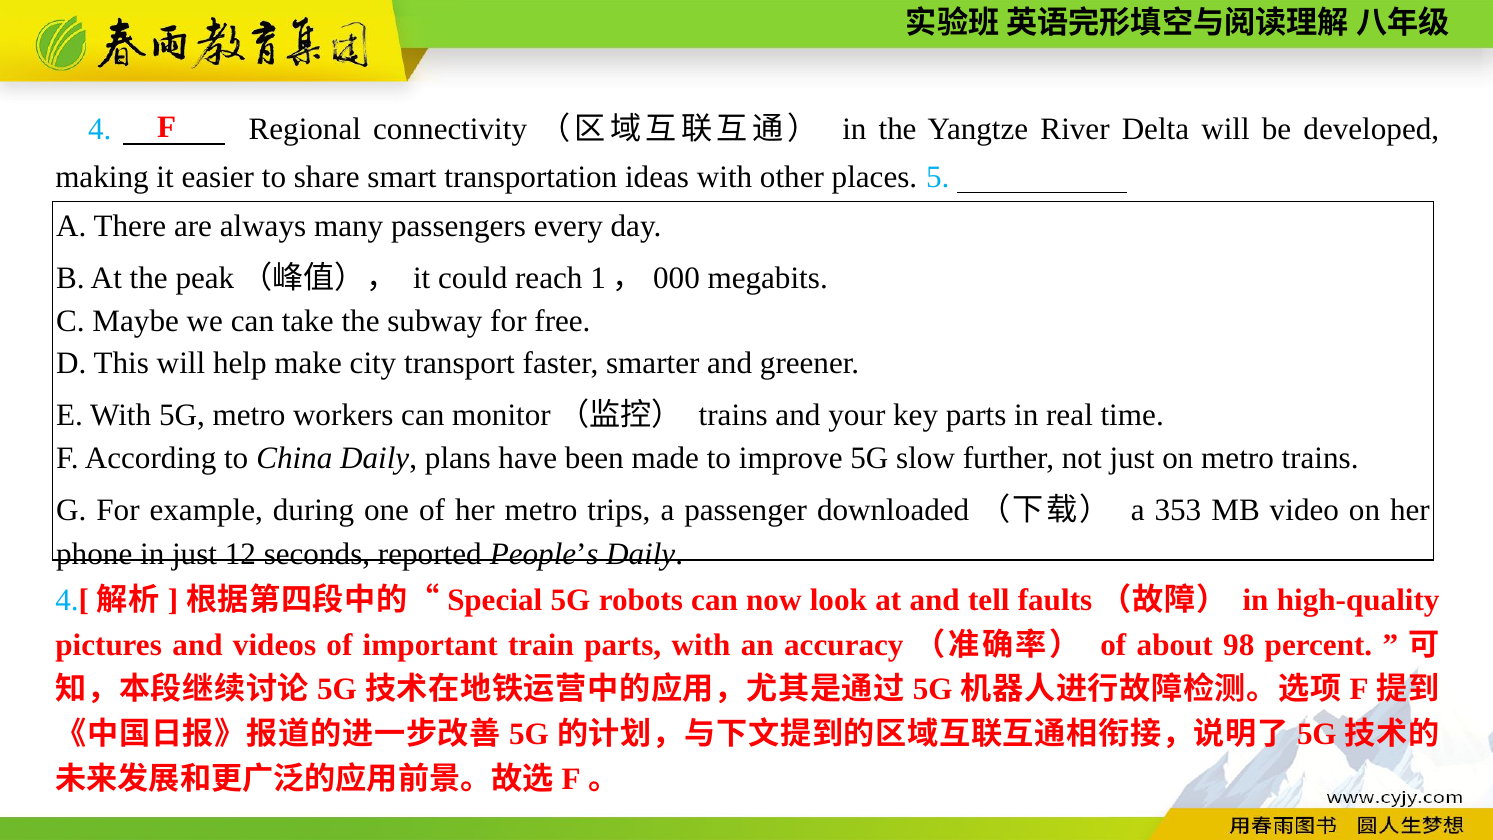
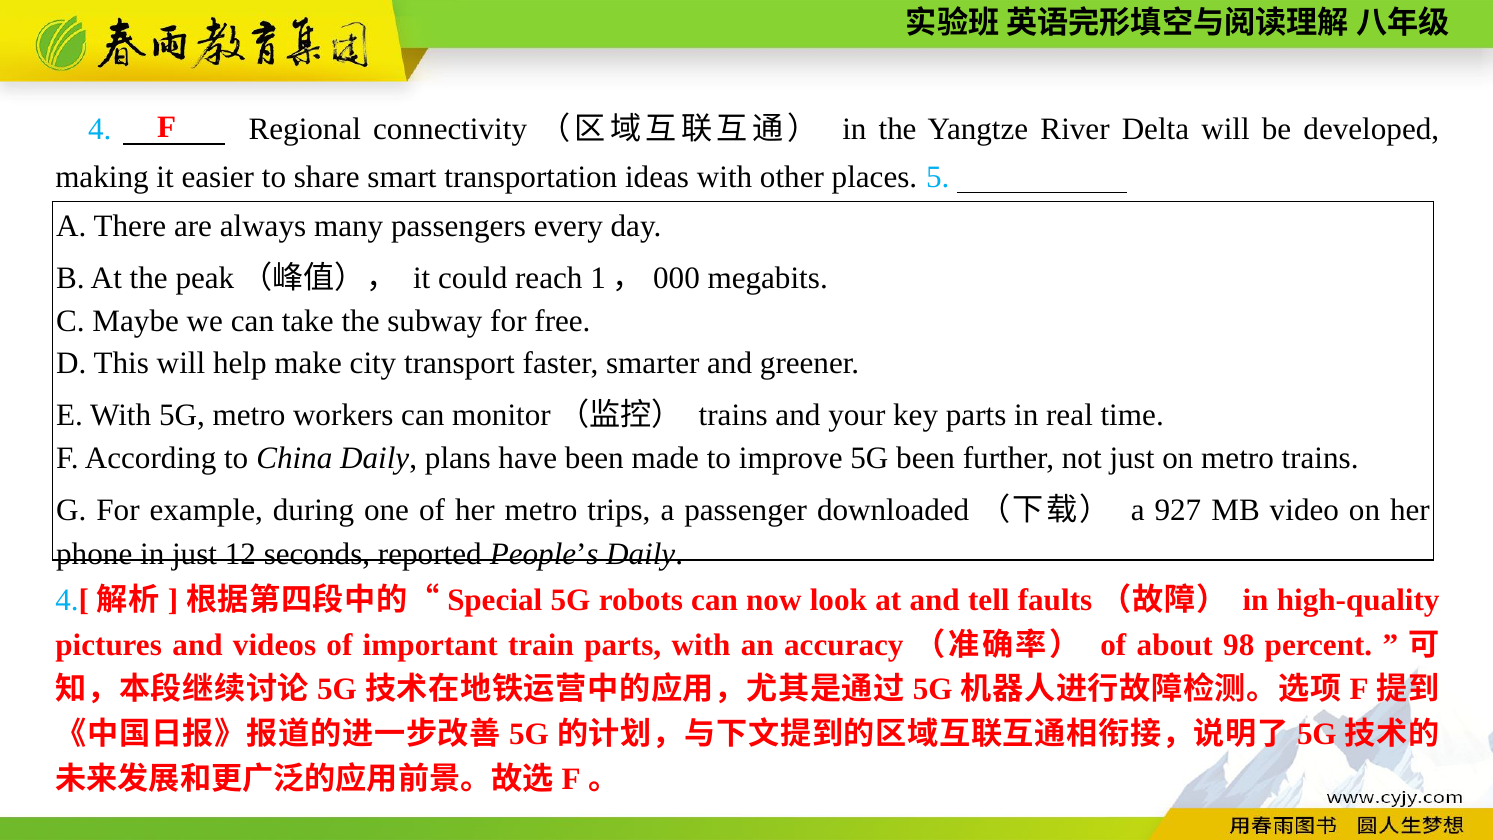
5G slow: slow -> been
353: 353 -> 927
